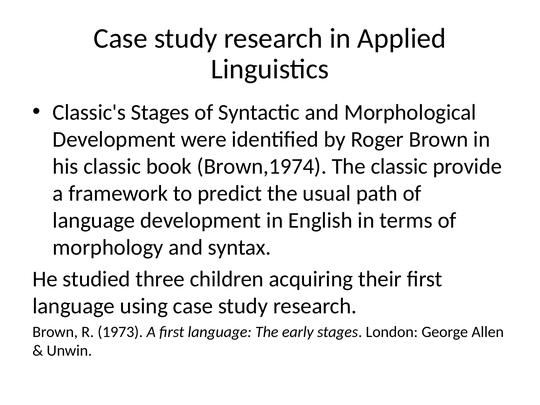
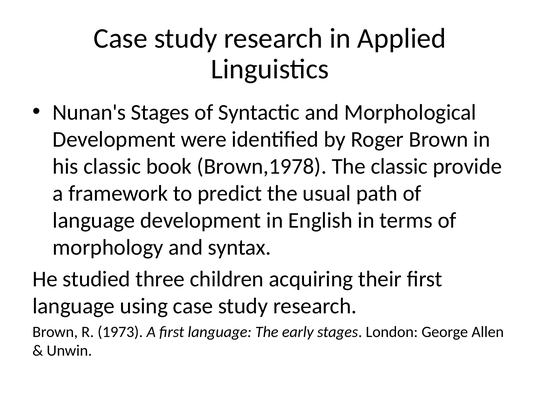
Classic's: Classic's -> Nunan's
Brown,1974: Brown,1974 -> Brown,1978
